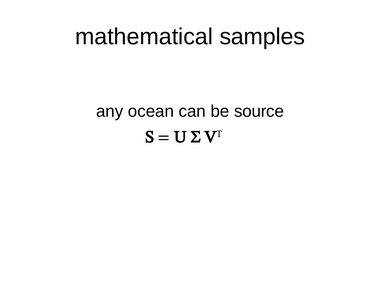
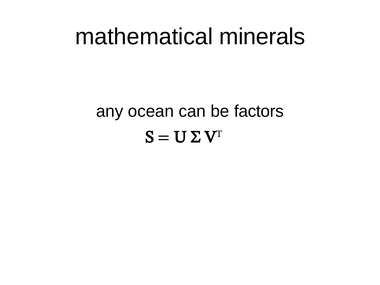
samples: samples -> minerals
source: source -> factors
